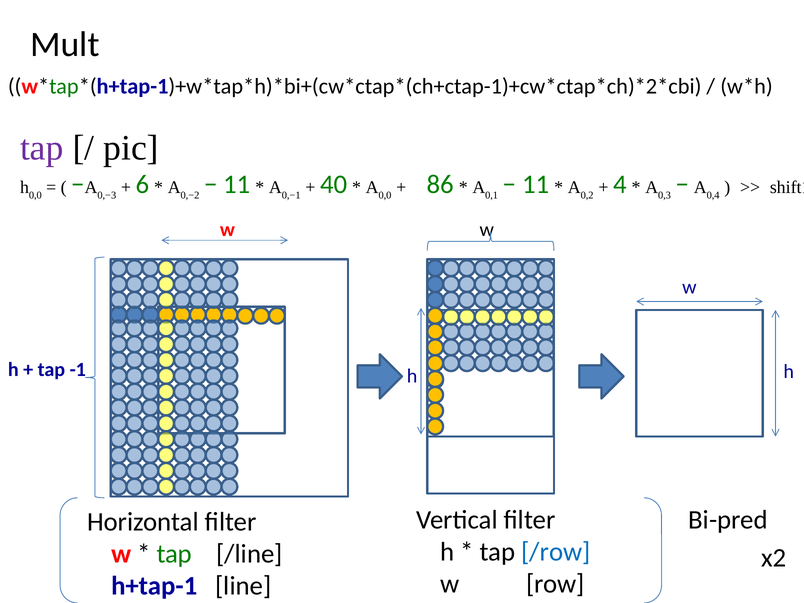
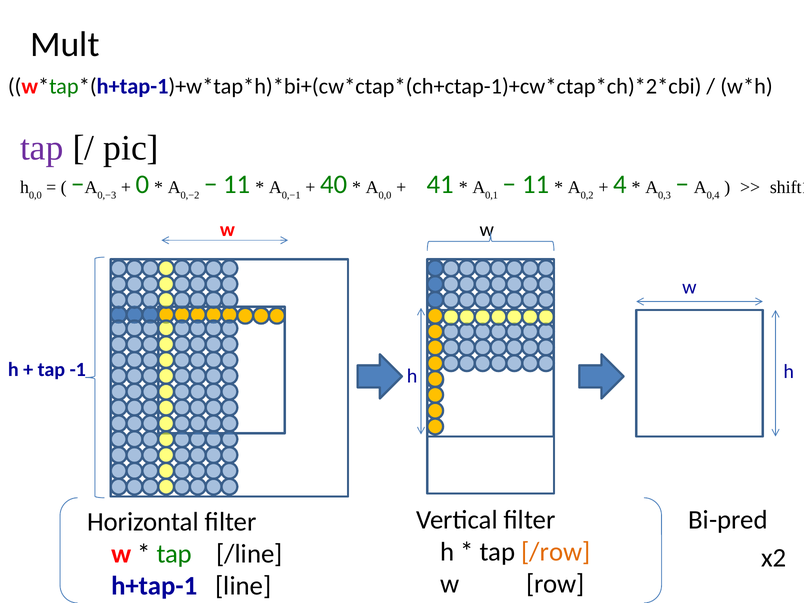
6: 6 -> 0
86: 86 -> 41
/row colour: blue -> orange
